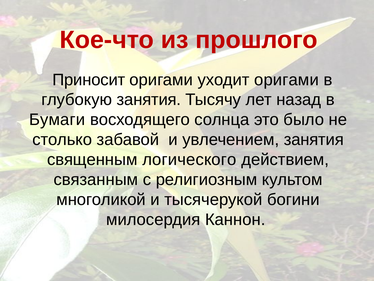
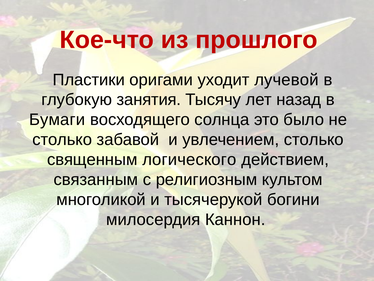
Приносит: Приносит -> Пластики
уходит оригами: оригами -> лучевой
увлечением занятия: занятия -> столько
